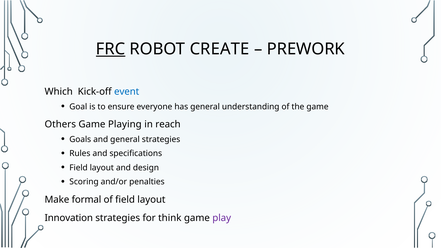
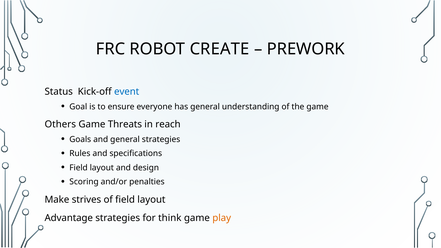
FRC underline: present -> none
Which: Which -> Status
Playing: Playing -> Threats
formal: formal -> strives
Innovation: Innovation -> Advantage
play colour: purple -> orange
